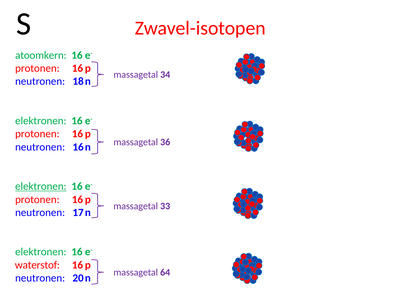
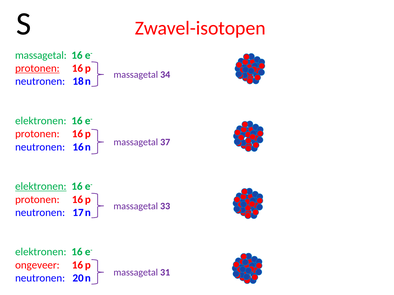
atoomkern at (41, 55): atoomkern -> massagetal
protonen at (37, 68) underline: none -> present
36: 36 -> 37
waterstof: waterstof -> ongeveer
64: 64 -> 31
